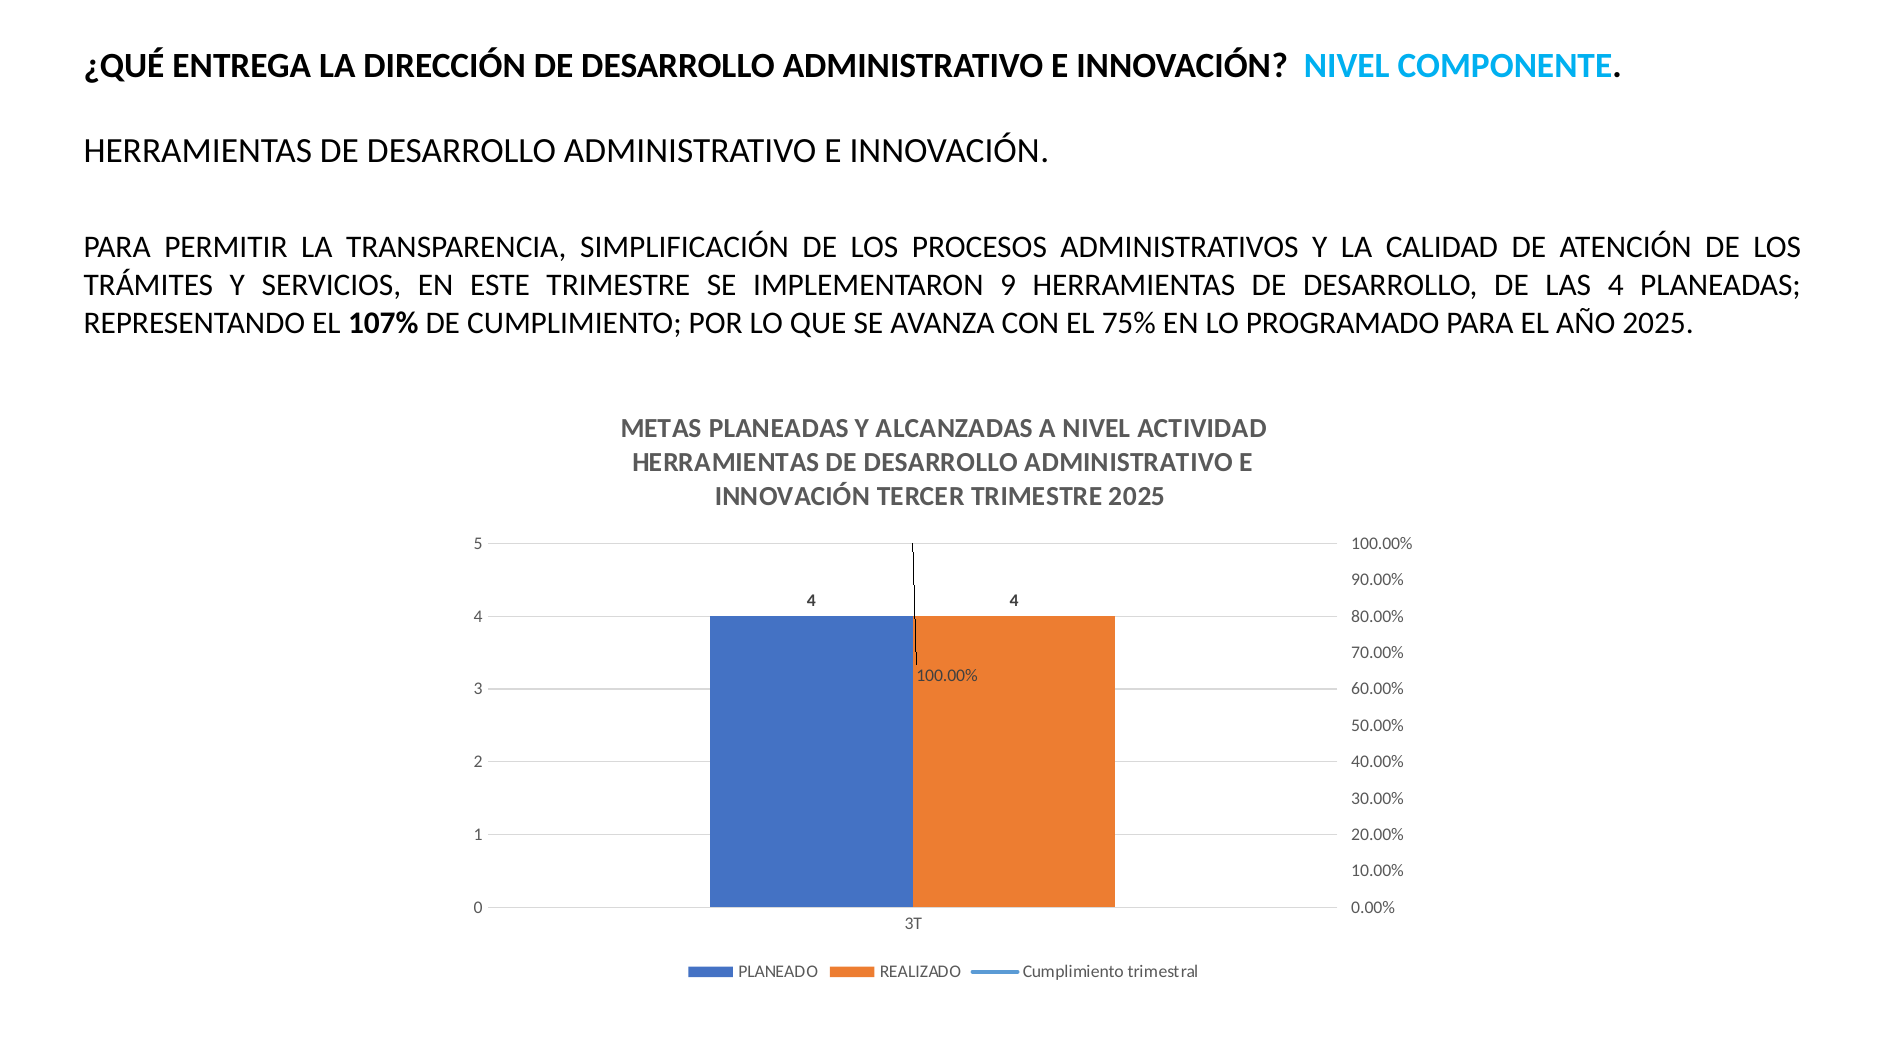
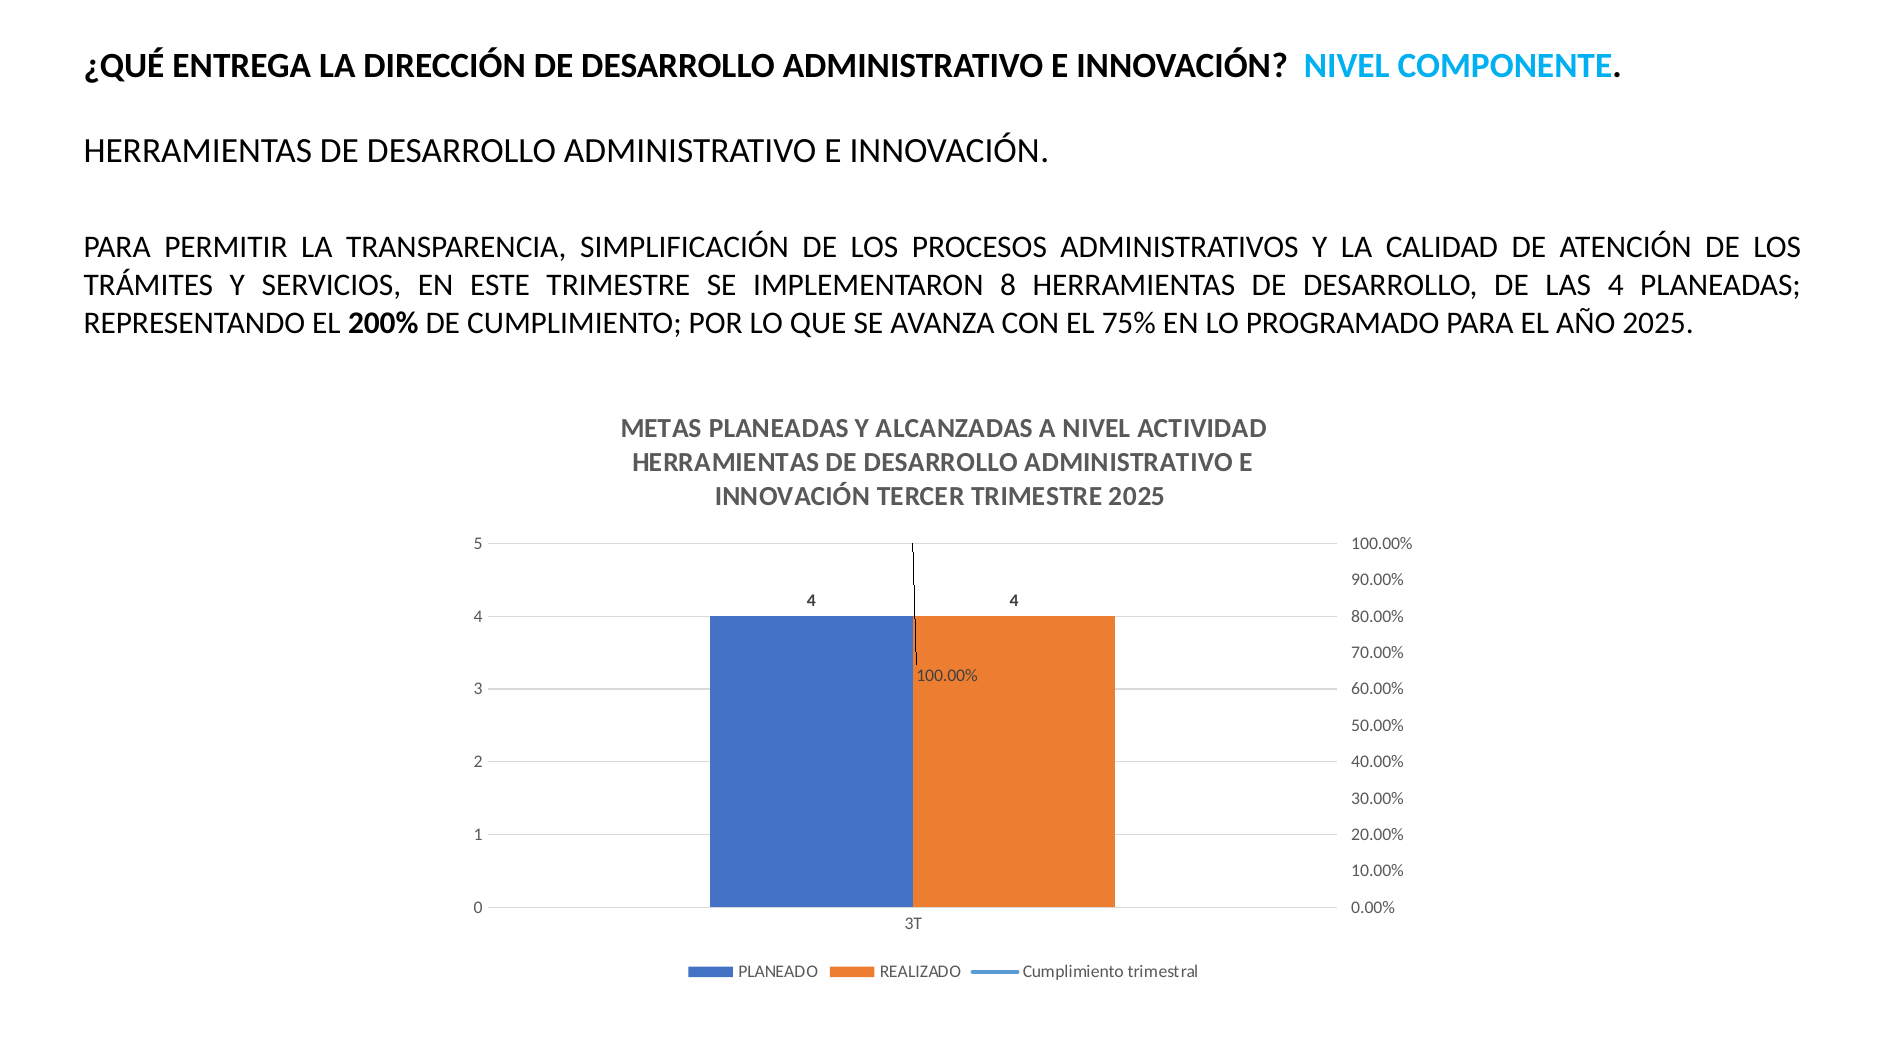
9: 9 -> 8
107%: 107% -> 200%
